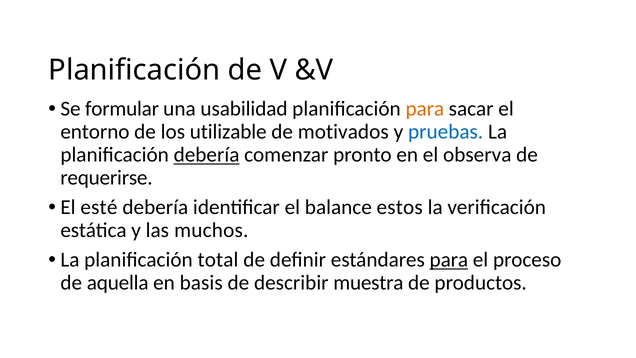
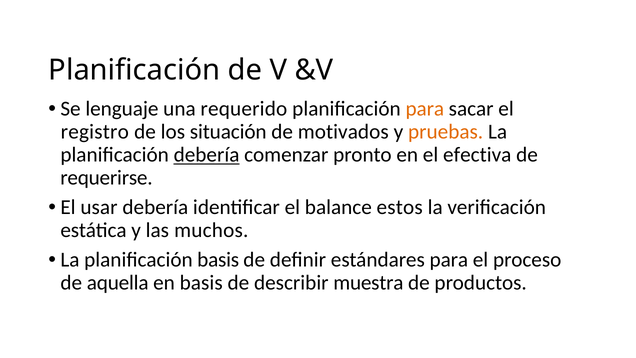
formular: formular -> lenguaje
usabilidad: usabilidad -> requerido
entorno: entorno -> registro
utilizable: utilizable -> situación
pruebas colour: blue -> orange
observa: observa -> efectiva
esté: esté -> usar
planificación total: total -> basis
para at (449, 260) underline: present -> none
